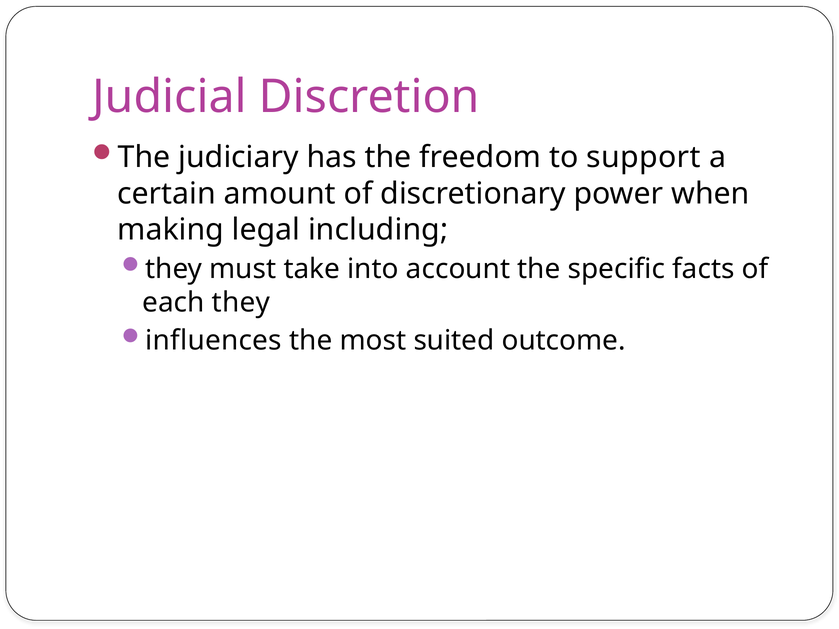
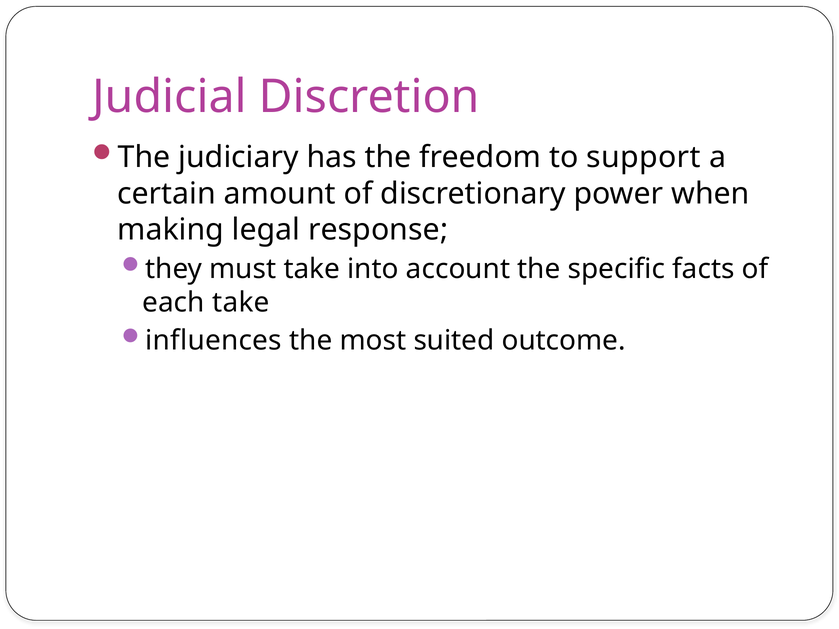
including: including -> response
each they: they -> take
